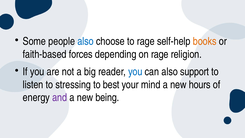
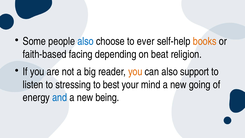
to rage: rage -> ever
forces: forces -> facing
on rage: rage -> beat
you at (135, 72) colour: blue -> orange
hours: hours -> going
and colour: purple -> blue
